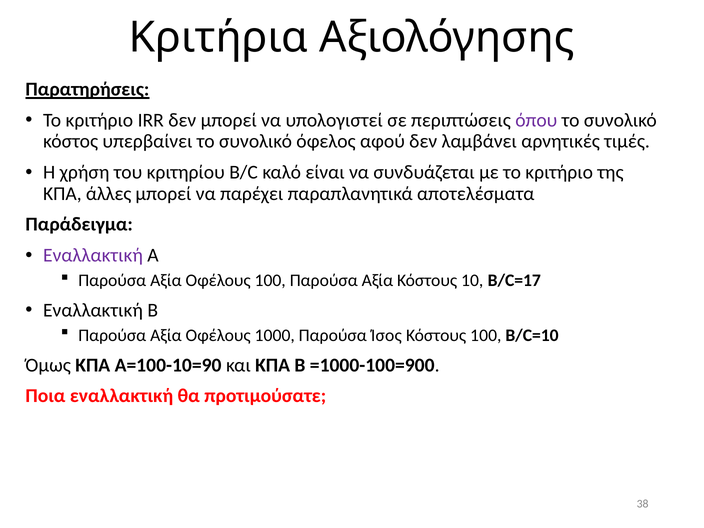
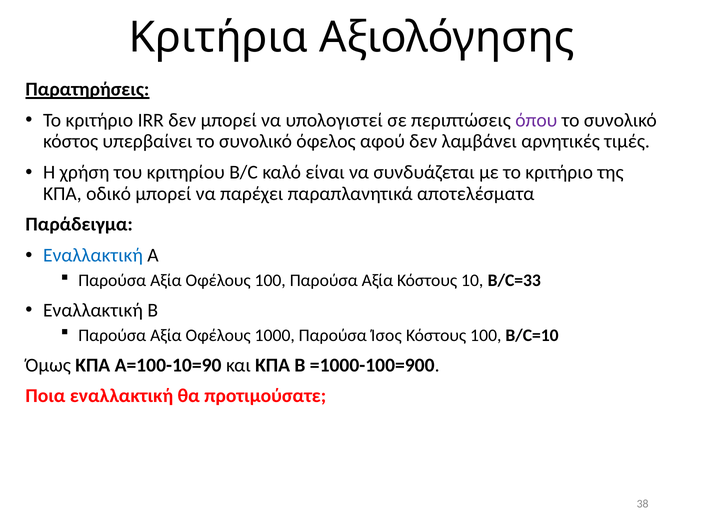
άλλες: άλλες -> οδικό
Εναλλακτική at (93, 255) colour: purple -> blue
B/C=17: B/C=17 -> B/C=33
